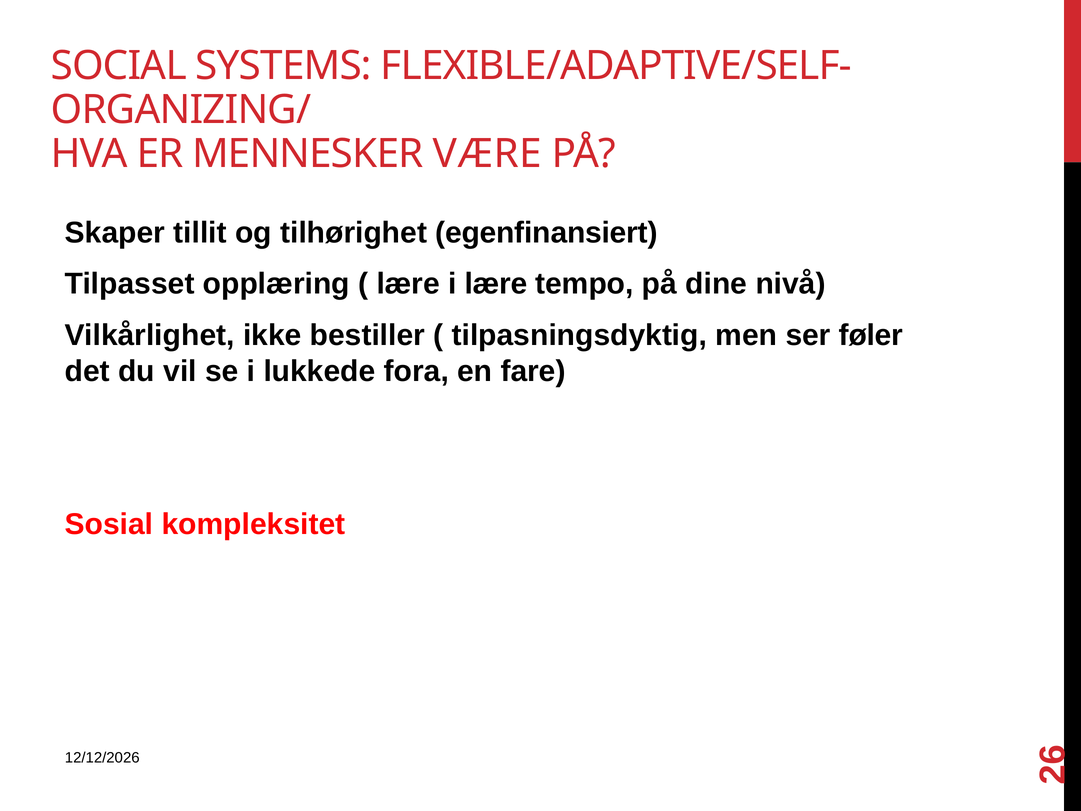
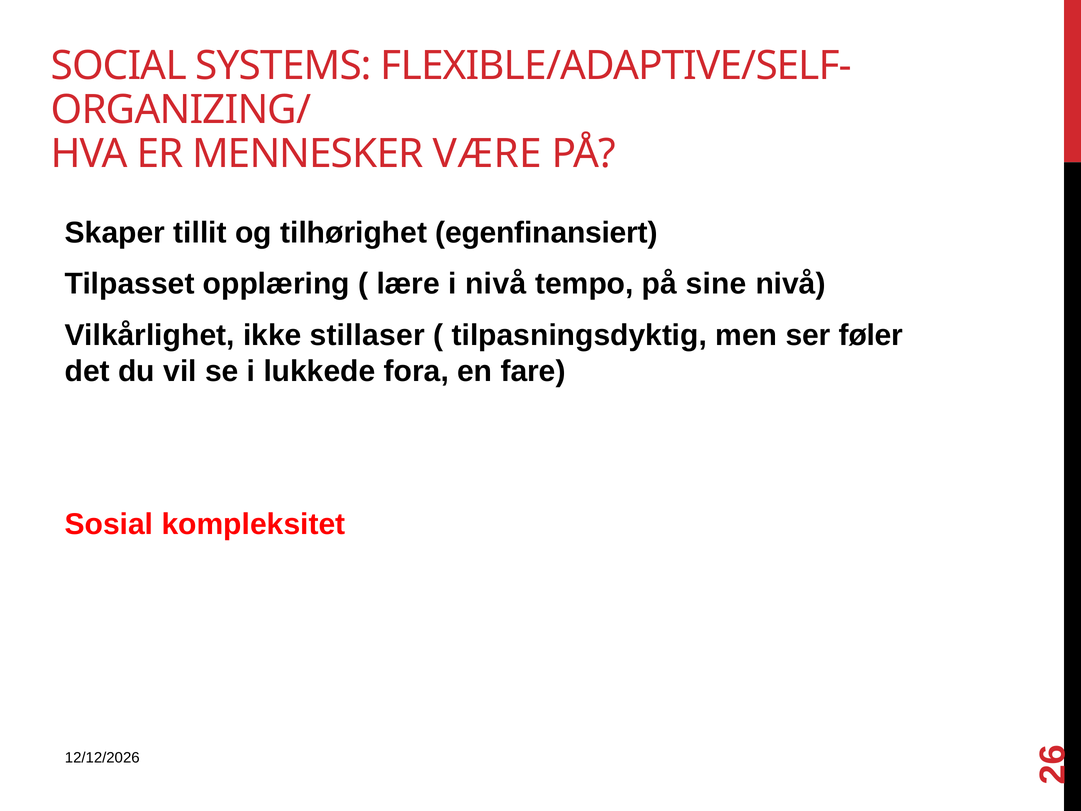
i lære: lære -> nivå
dine: dine -> sine
bestiller: bestiller -> stillaser
